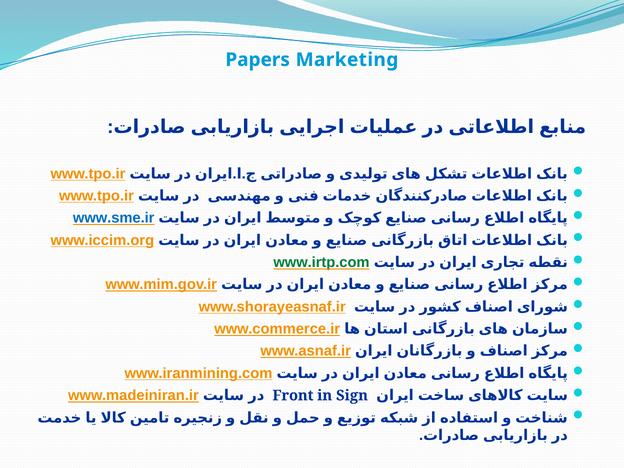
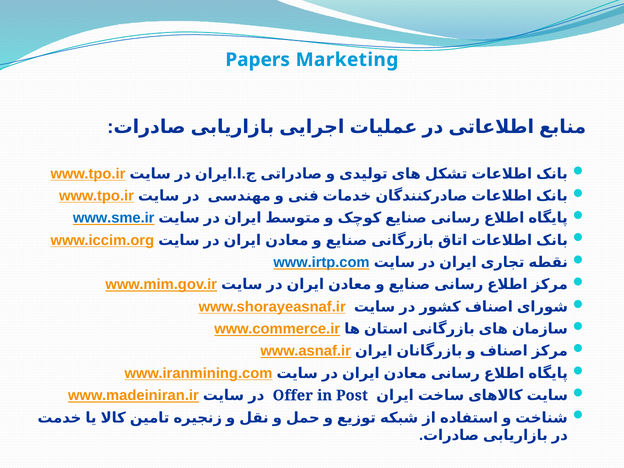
www.irtp.com colour: green -> blue
Front: Front -> Offer
Sign: Sign -> Post
